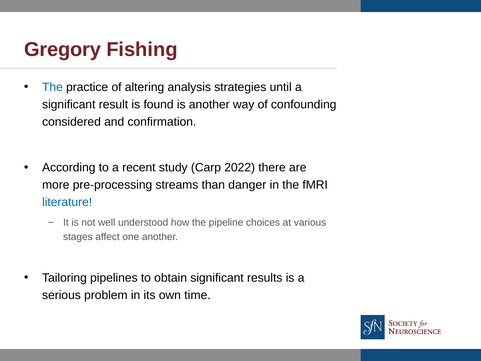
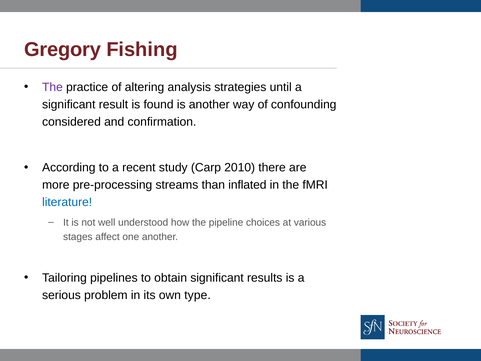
The at (52, 87) colour: blue -> purple
2022: 2022 -> 2010
danger: danger -> inflated
time: time -> type
